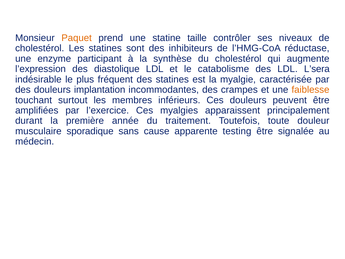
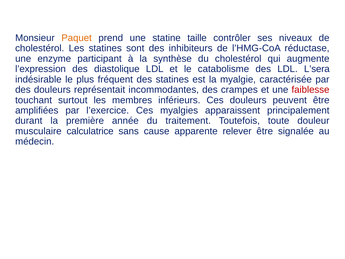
implantation: implantation -> représentait
faiblesse colour: orange -> red
sporadique: sporadique -> calculatrice
testing: testing -> relever
